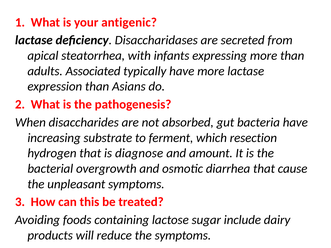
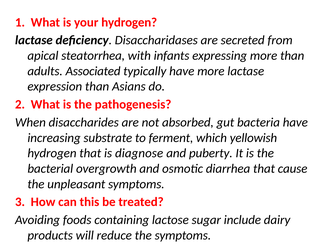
your antigenic: antigenic -> hydrogen
resection: resection -> yellowish
amount: amount -> puberty
